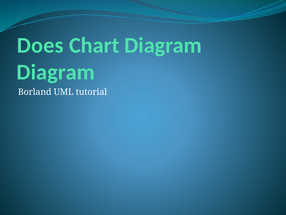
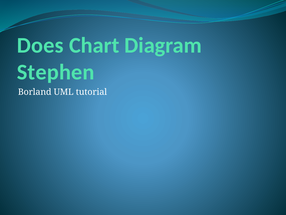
Diagram at (56, 72): Diagram -> Stephen
